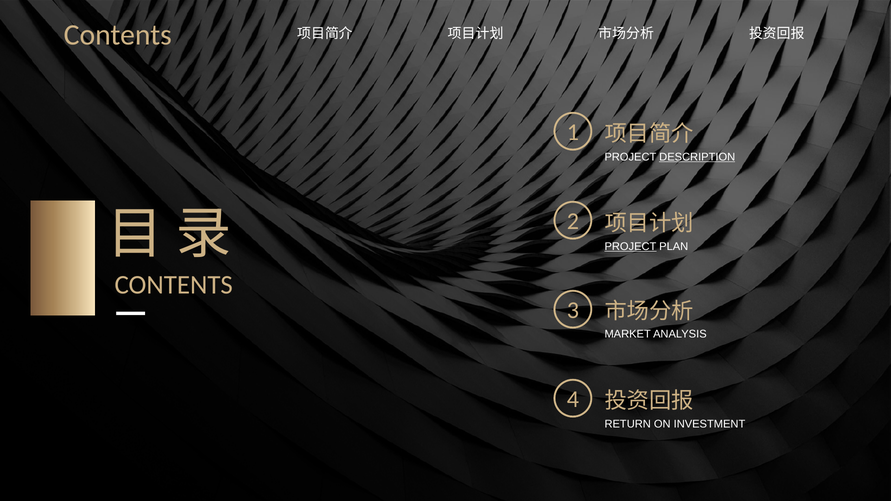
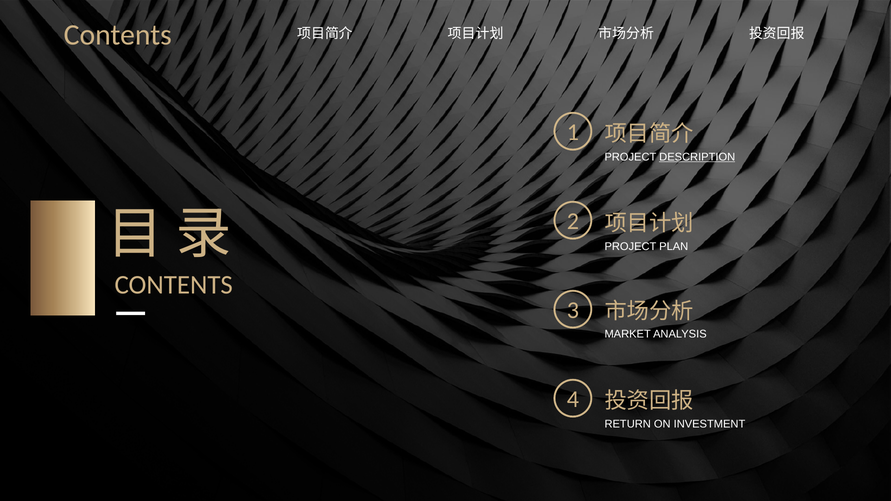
PROJECT at (630, 246) underline: present -> none
